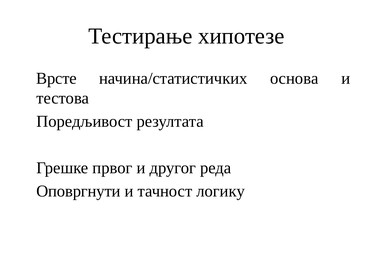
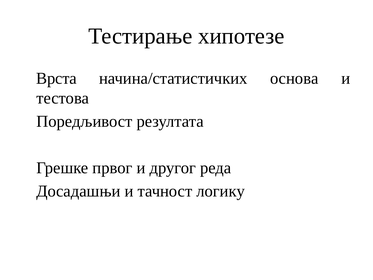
Врсте: Врсте -> Врста
Оповргнути: Оповргнути -> Досадашњи
